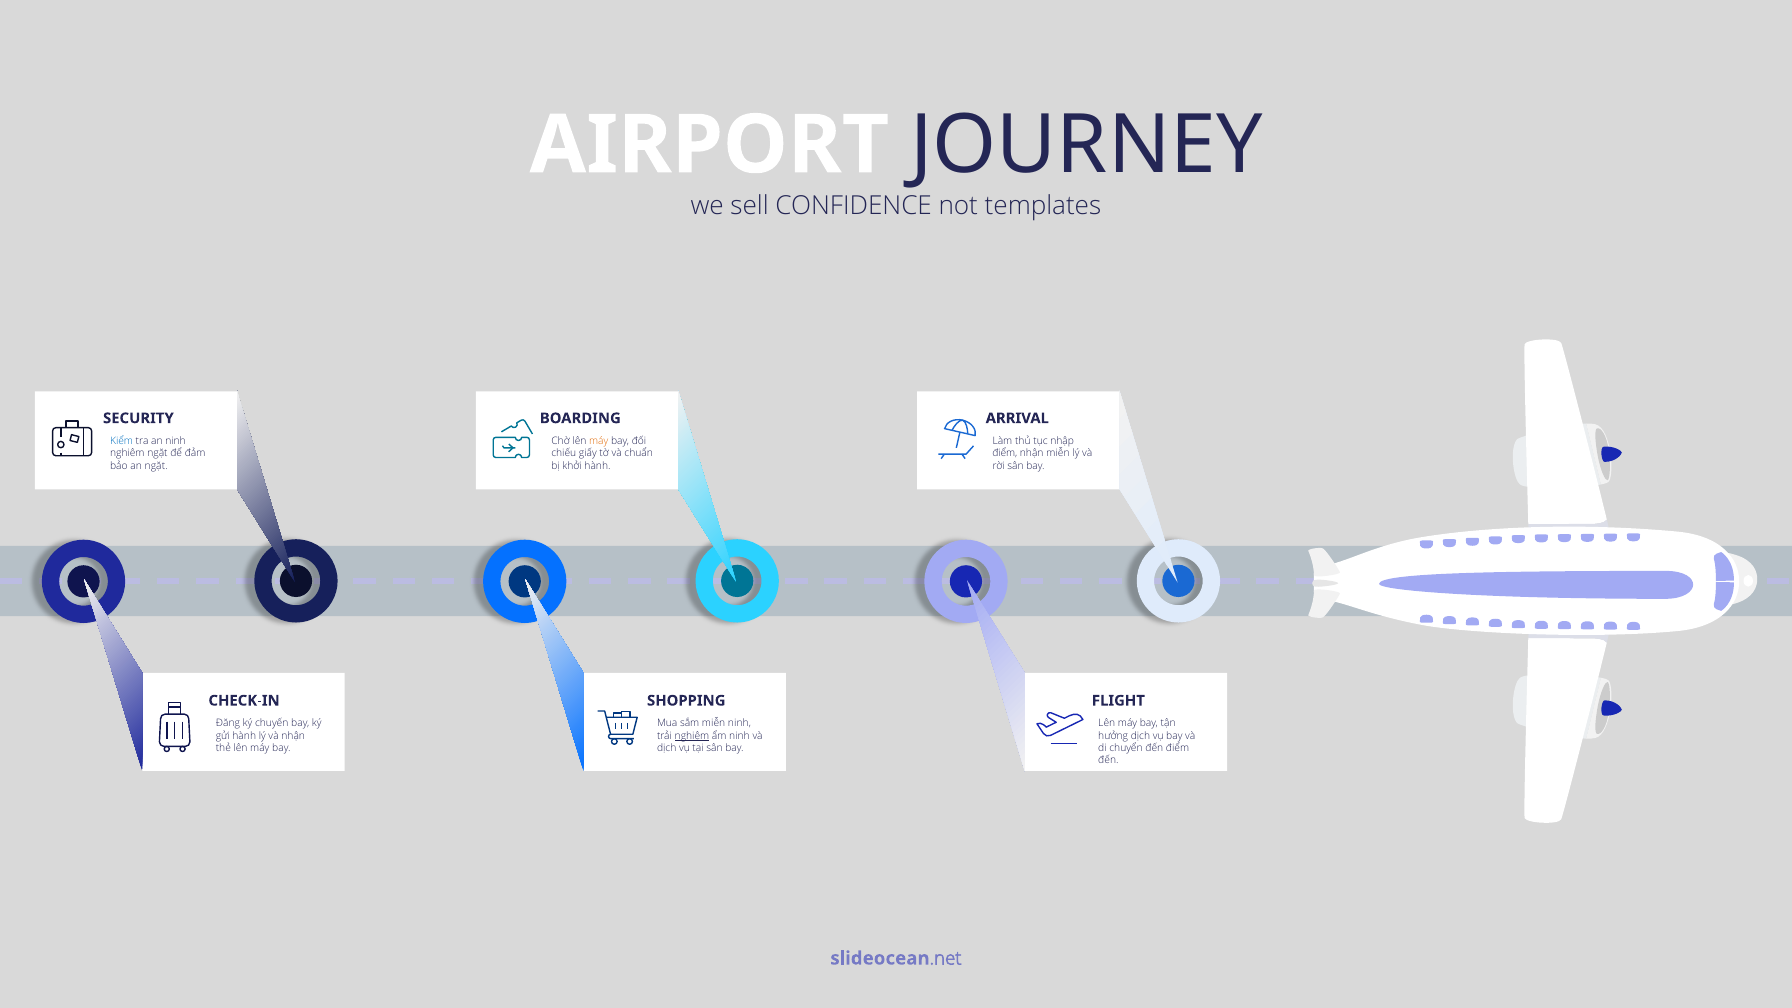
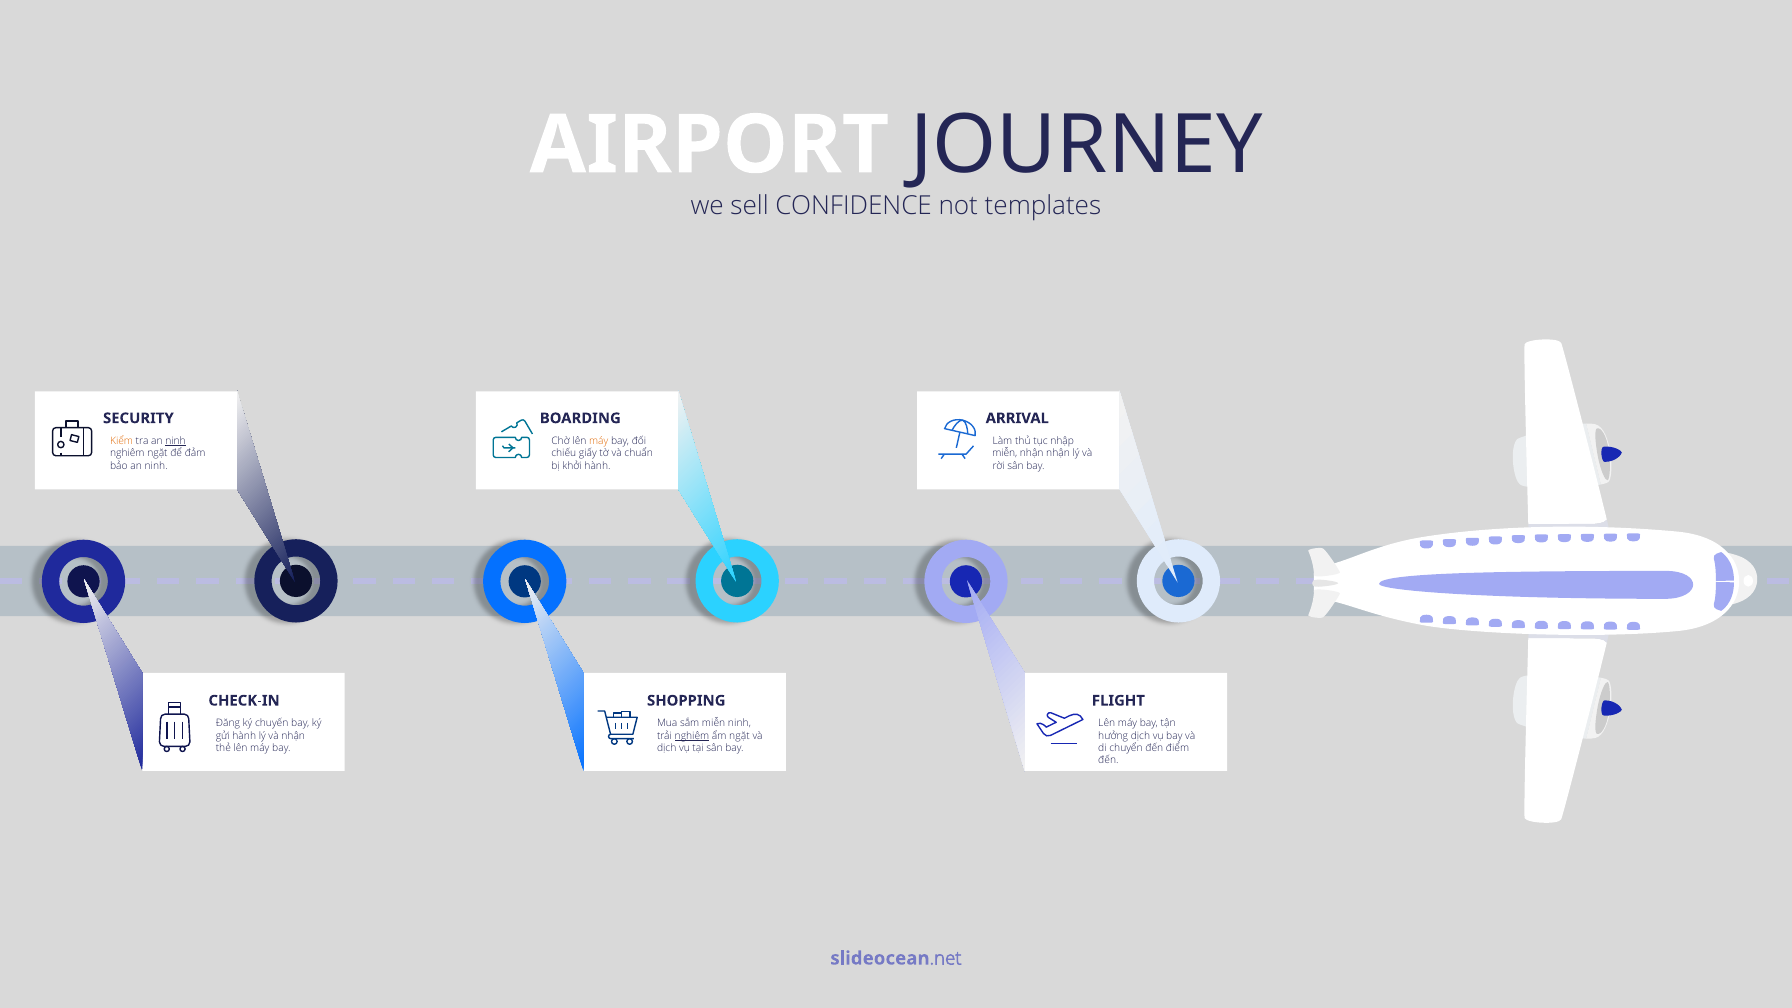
Kiểm colour: blue -> orange
ninh at (176, 441) underline: none -> present
điểm at (1005, 453): điểm -> miễn
nhận miễn: miễn -> nhận
bảo an ngặt: ngặt -> ninh
ẩm ninh: ninh -> ngặt
